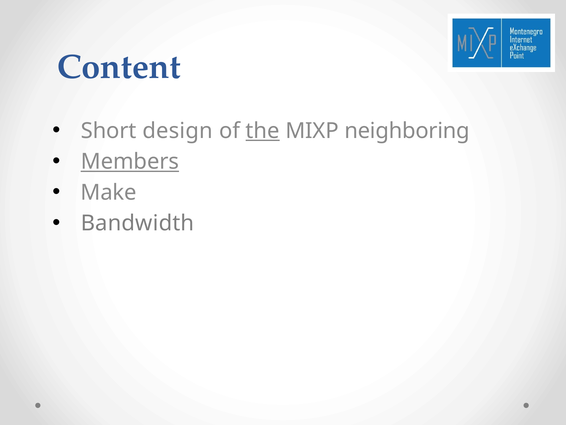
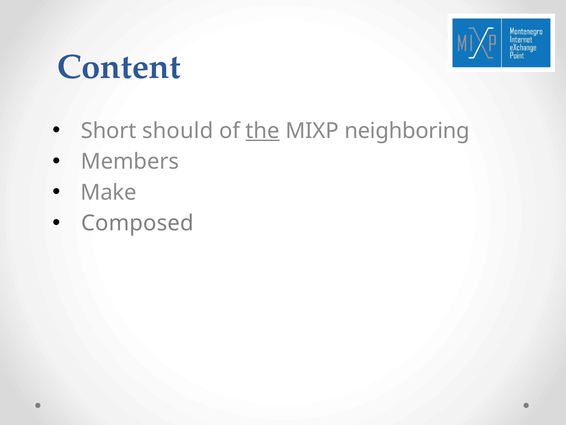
design: design -> should
Members underline: present -> none
Bandwidth: Bandwidth -> Composed
